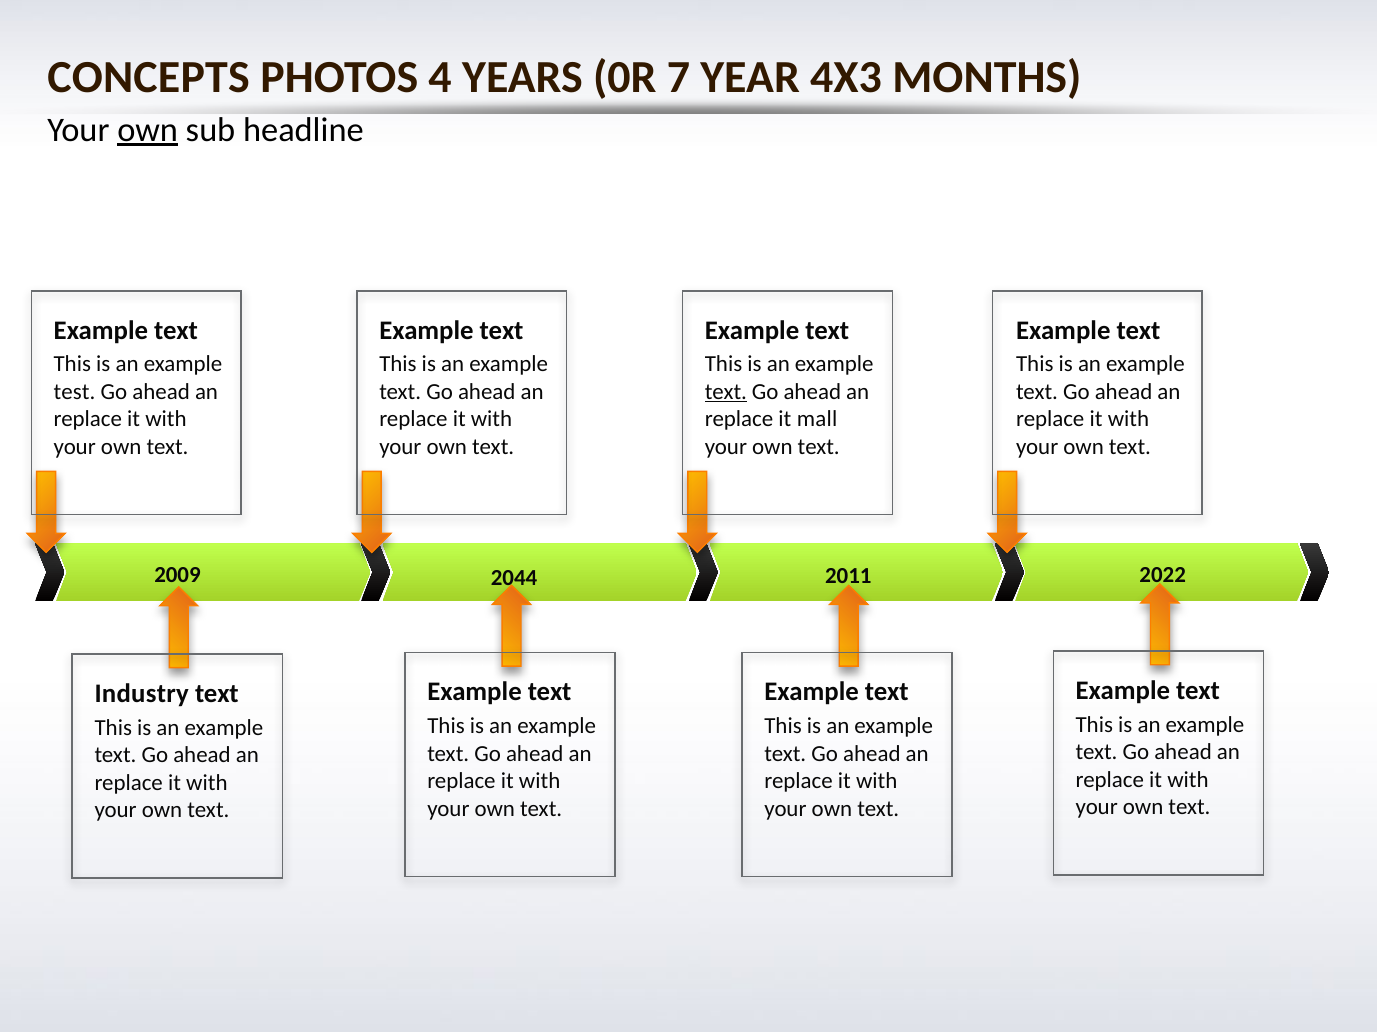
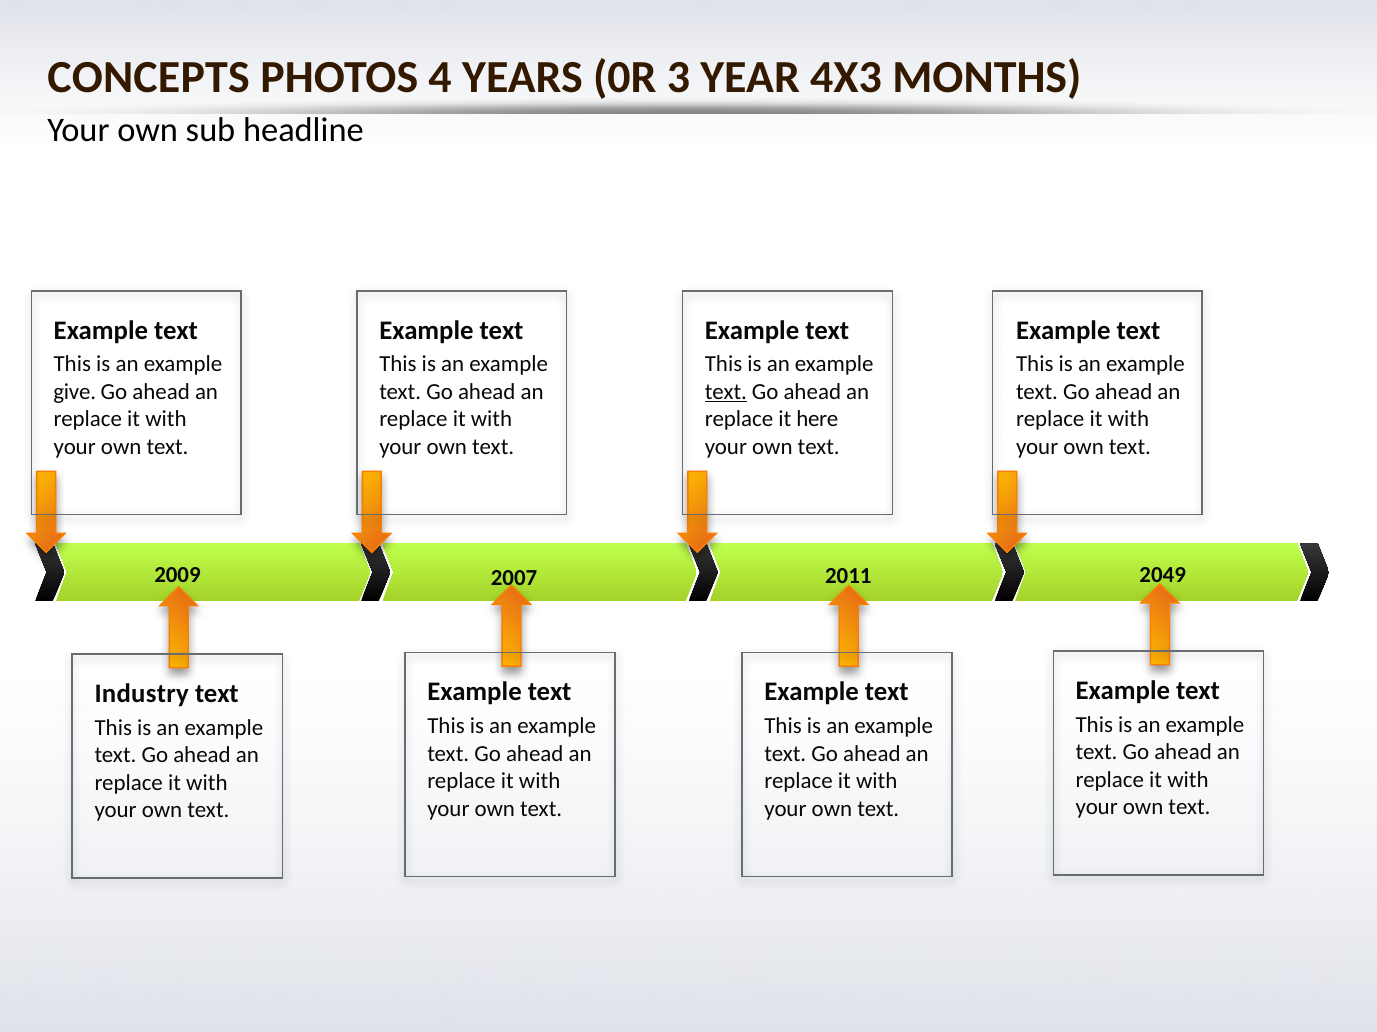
7: 7 -> 3
own at (148, 130) underline: present -> none
test: test -> give
mall: mall -> here
2022: 2022 -> 2049
2044: 2044 -> 2007
